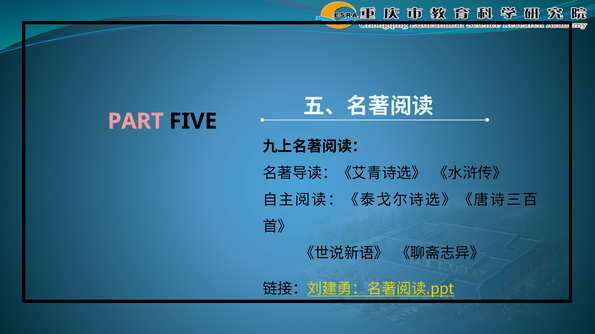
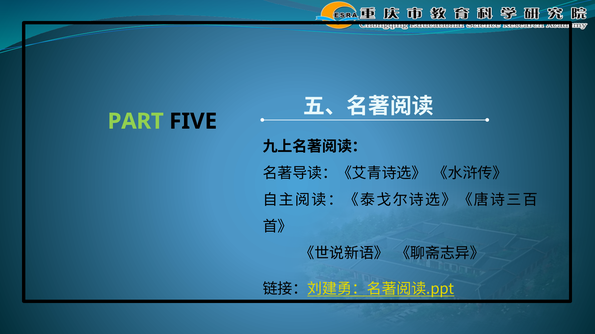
PART colour: pink -> light green
